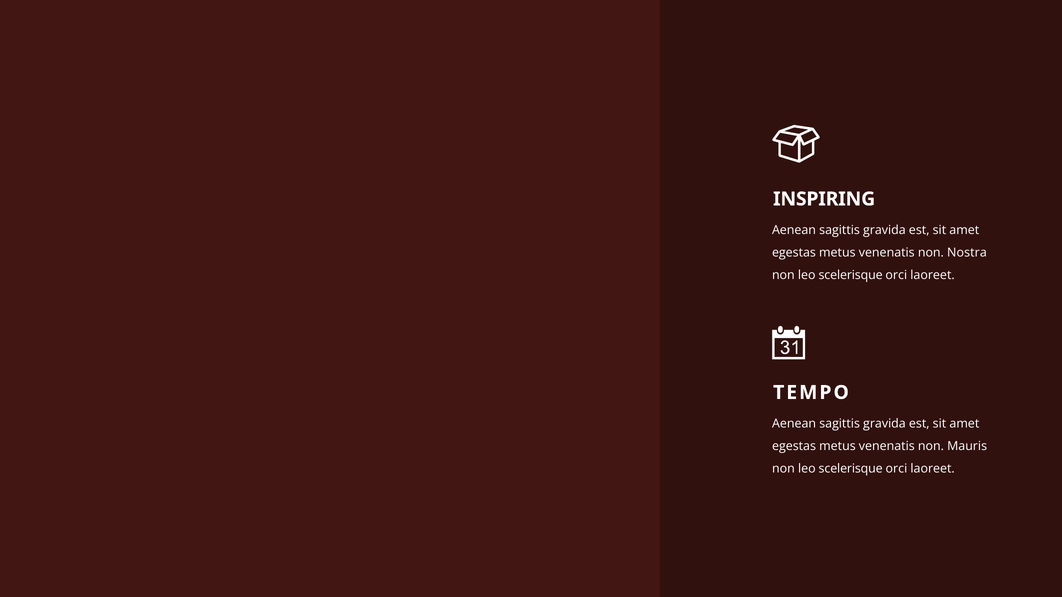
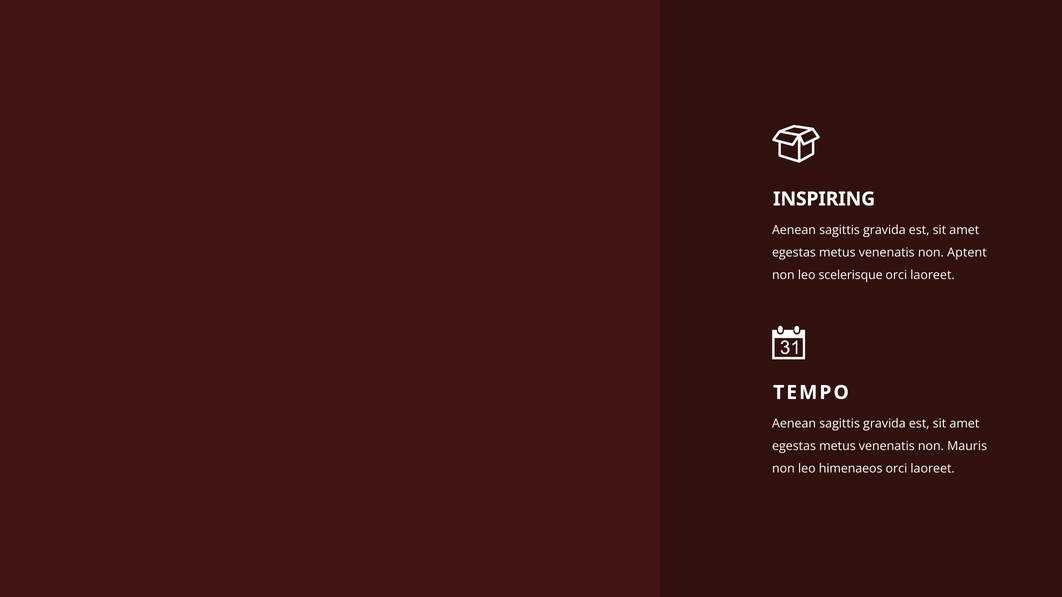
Nostra: Nostra -> Aptent
scelerisque at (851, 469): scelerisque -> himenaeos
